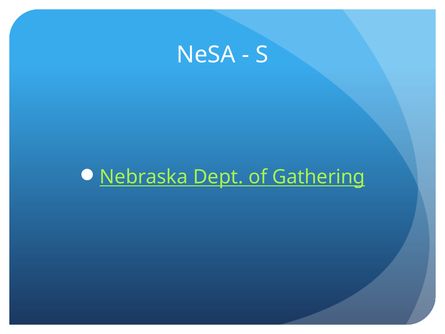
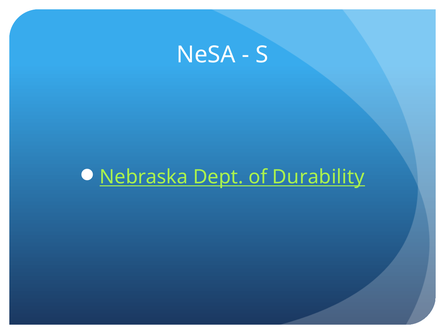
Gathering: Gathering -> Durability
